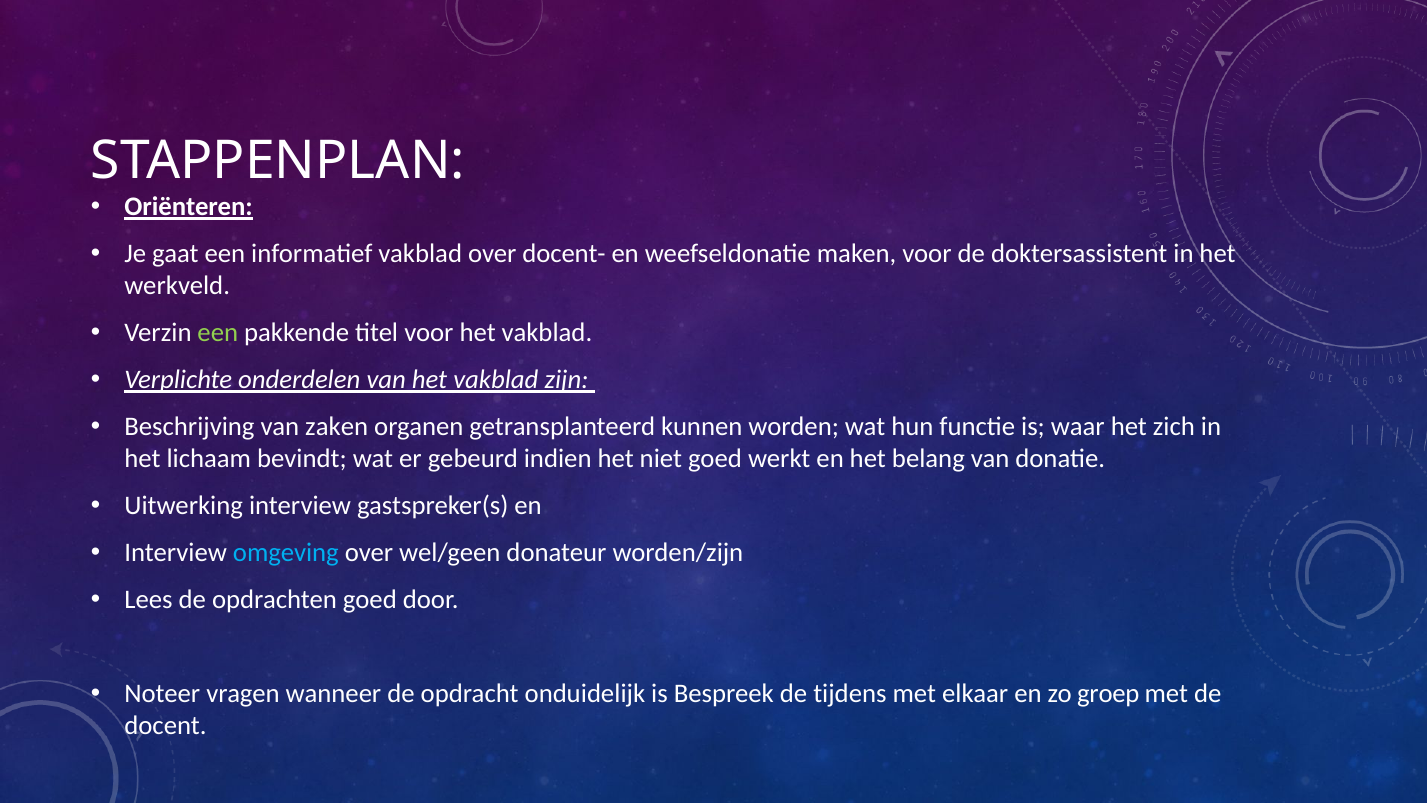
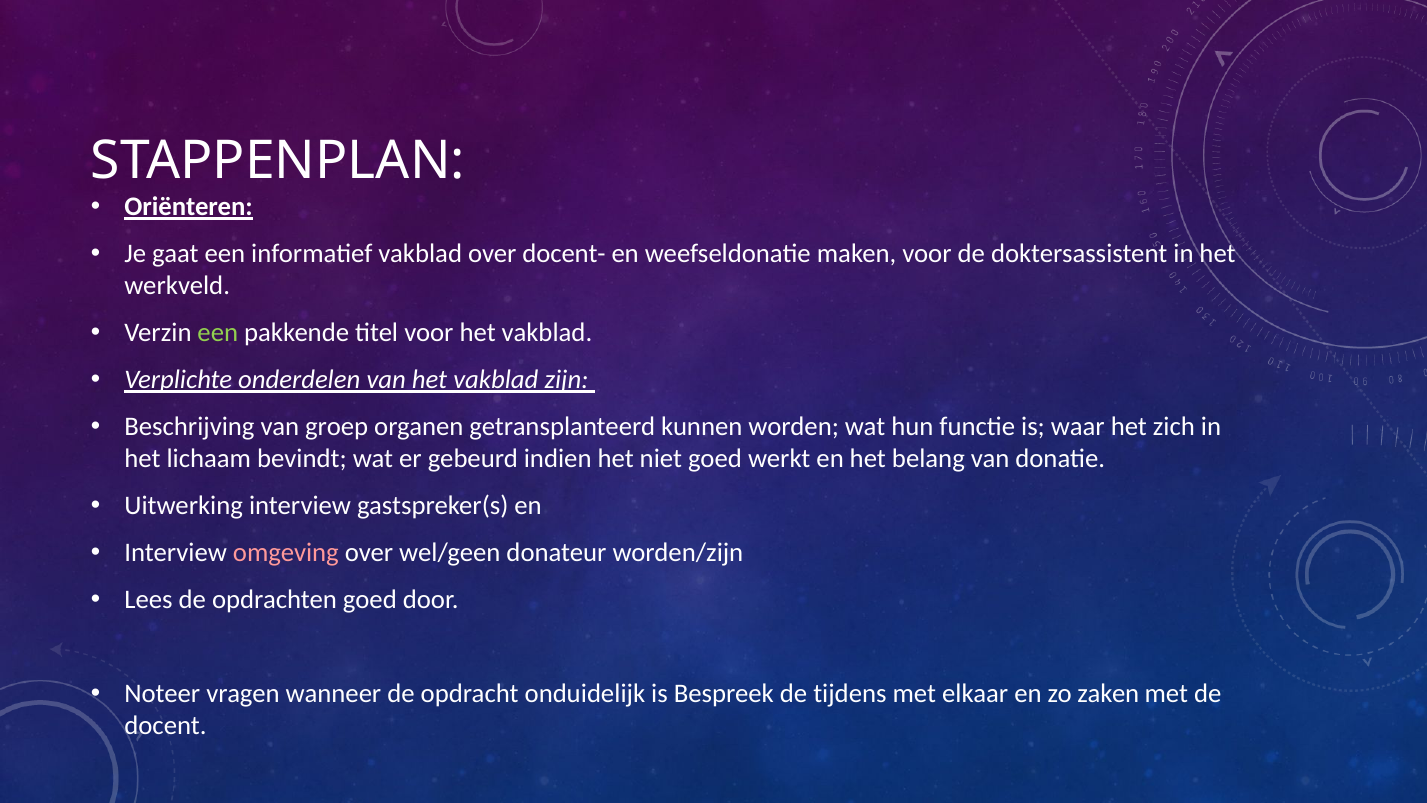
zaken: zaken -> groep
omgeving colour: light blue -> pink
groep: groep -> zaken
